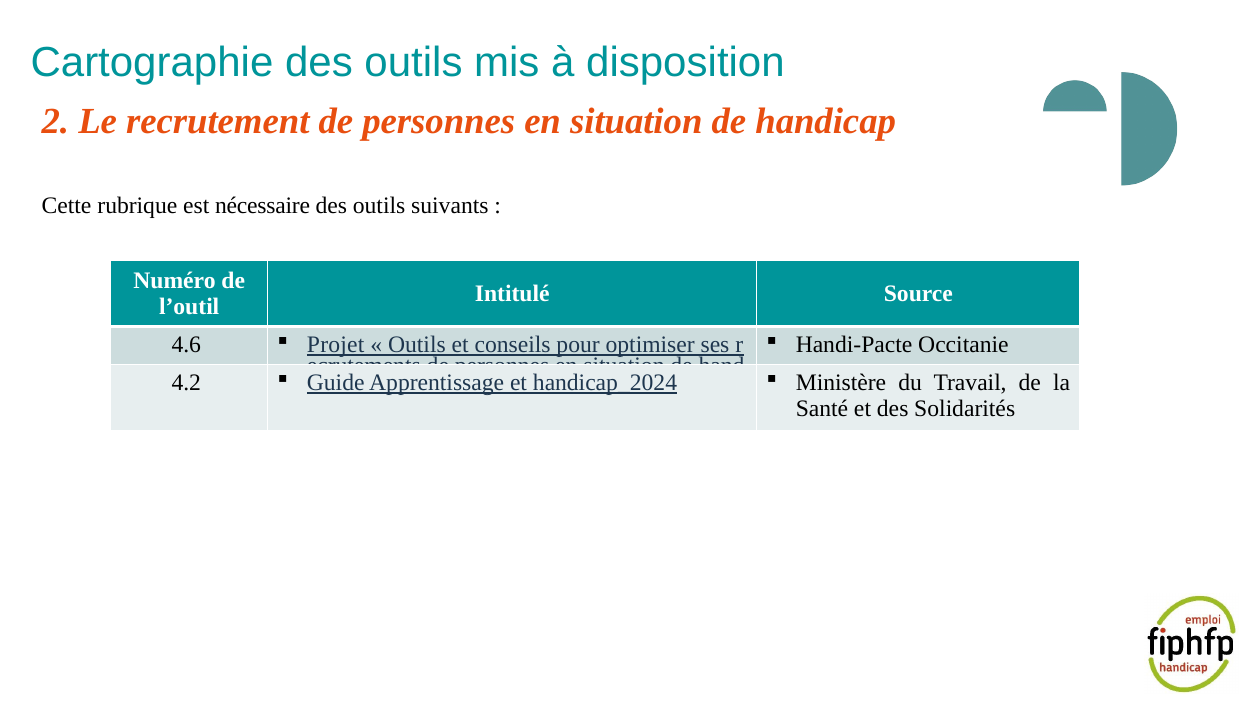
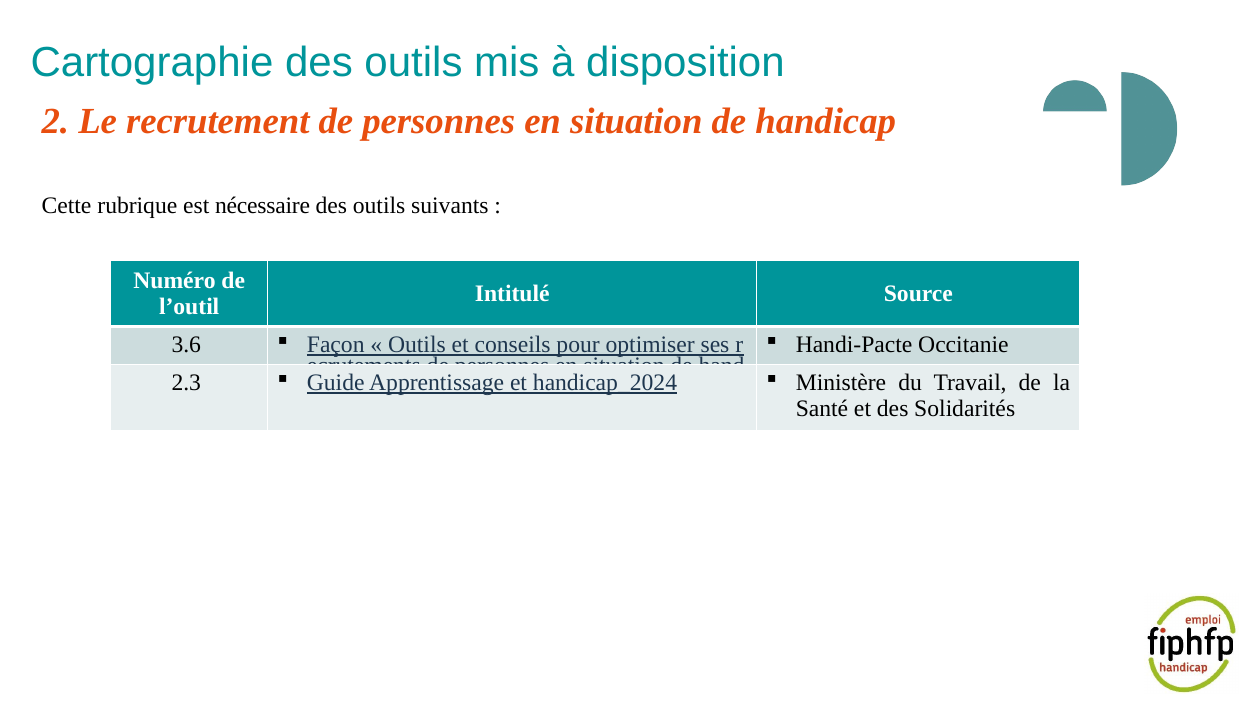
4.6: 4.6 -> 3.6
Projet: Projet -> Façon
4.2: 4.2 -> 2.3
